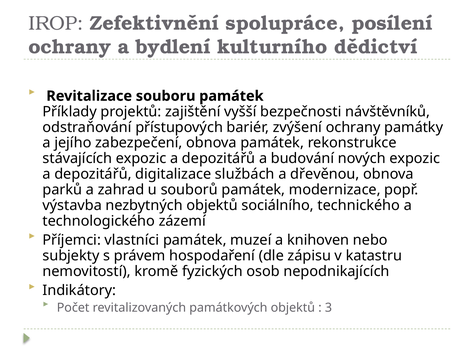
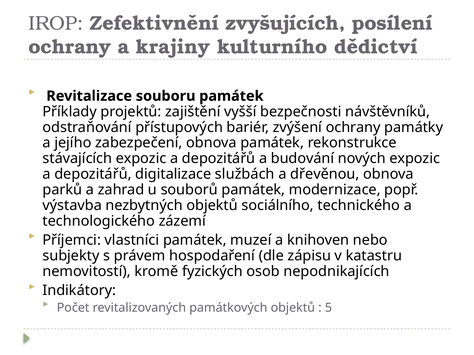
spolupráce: spolupráce -> zvyšujících
bydlení: bydlení -> krajiny
3: 3 -> 5
